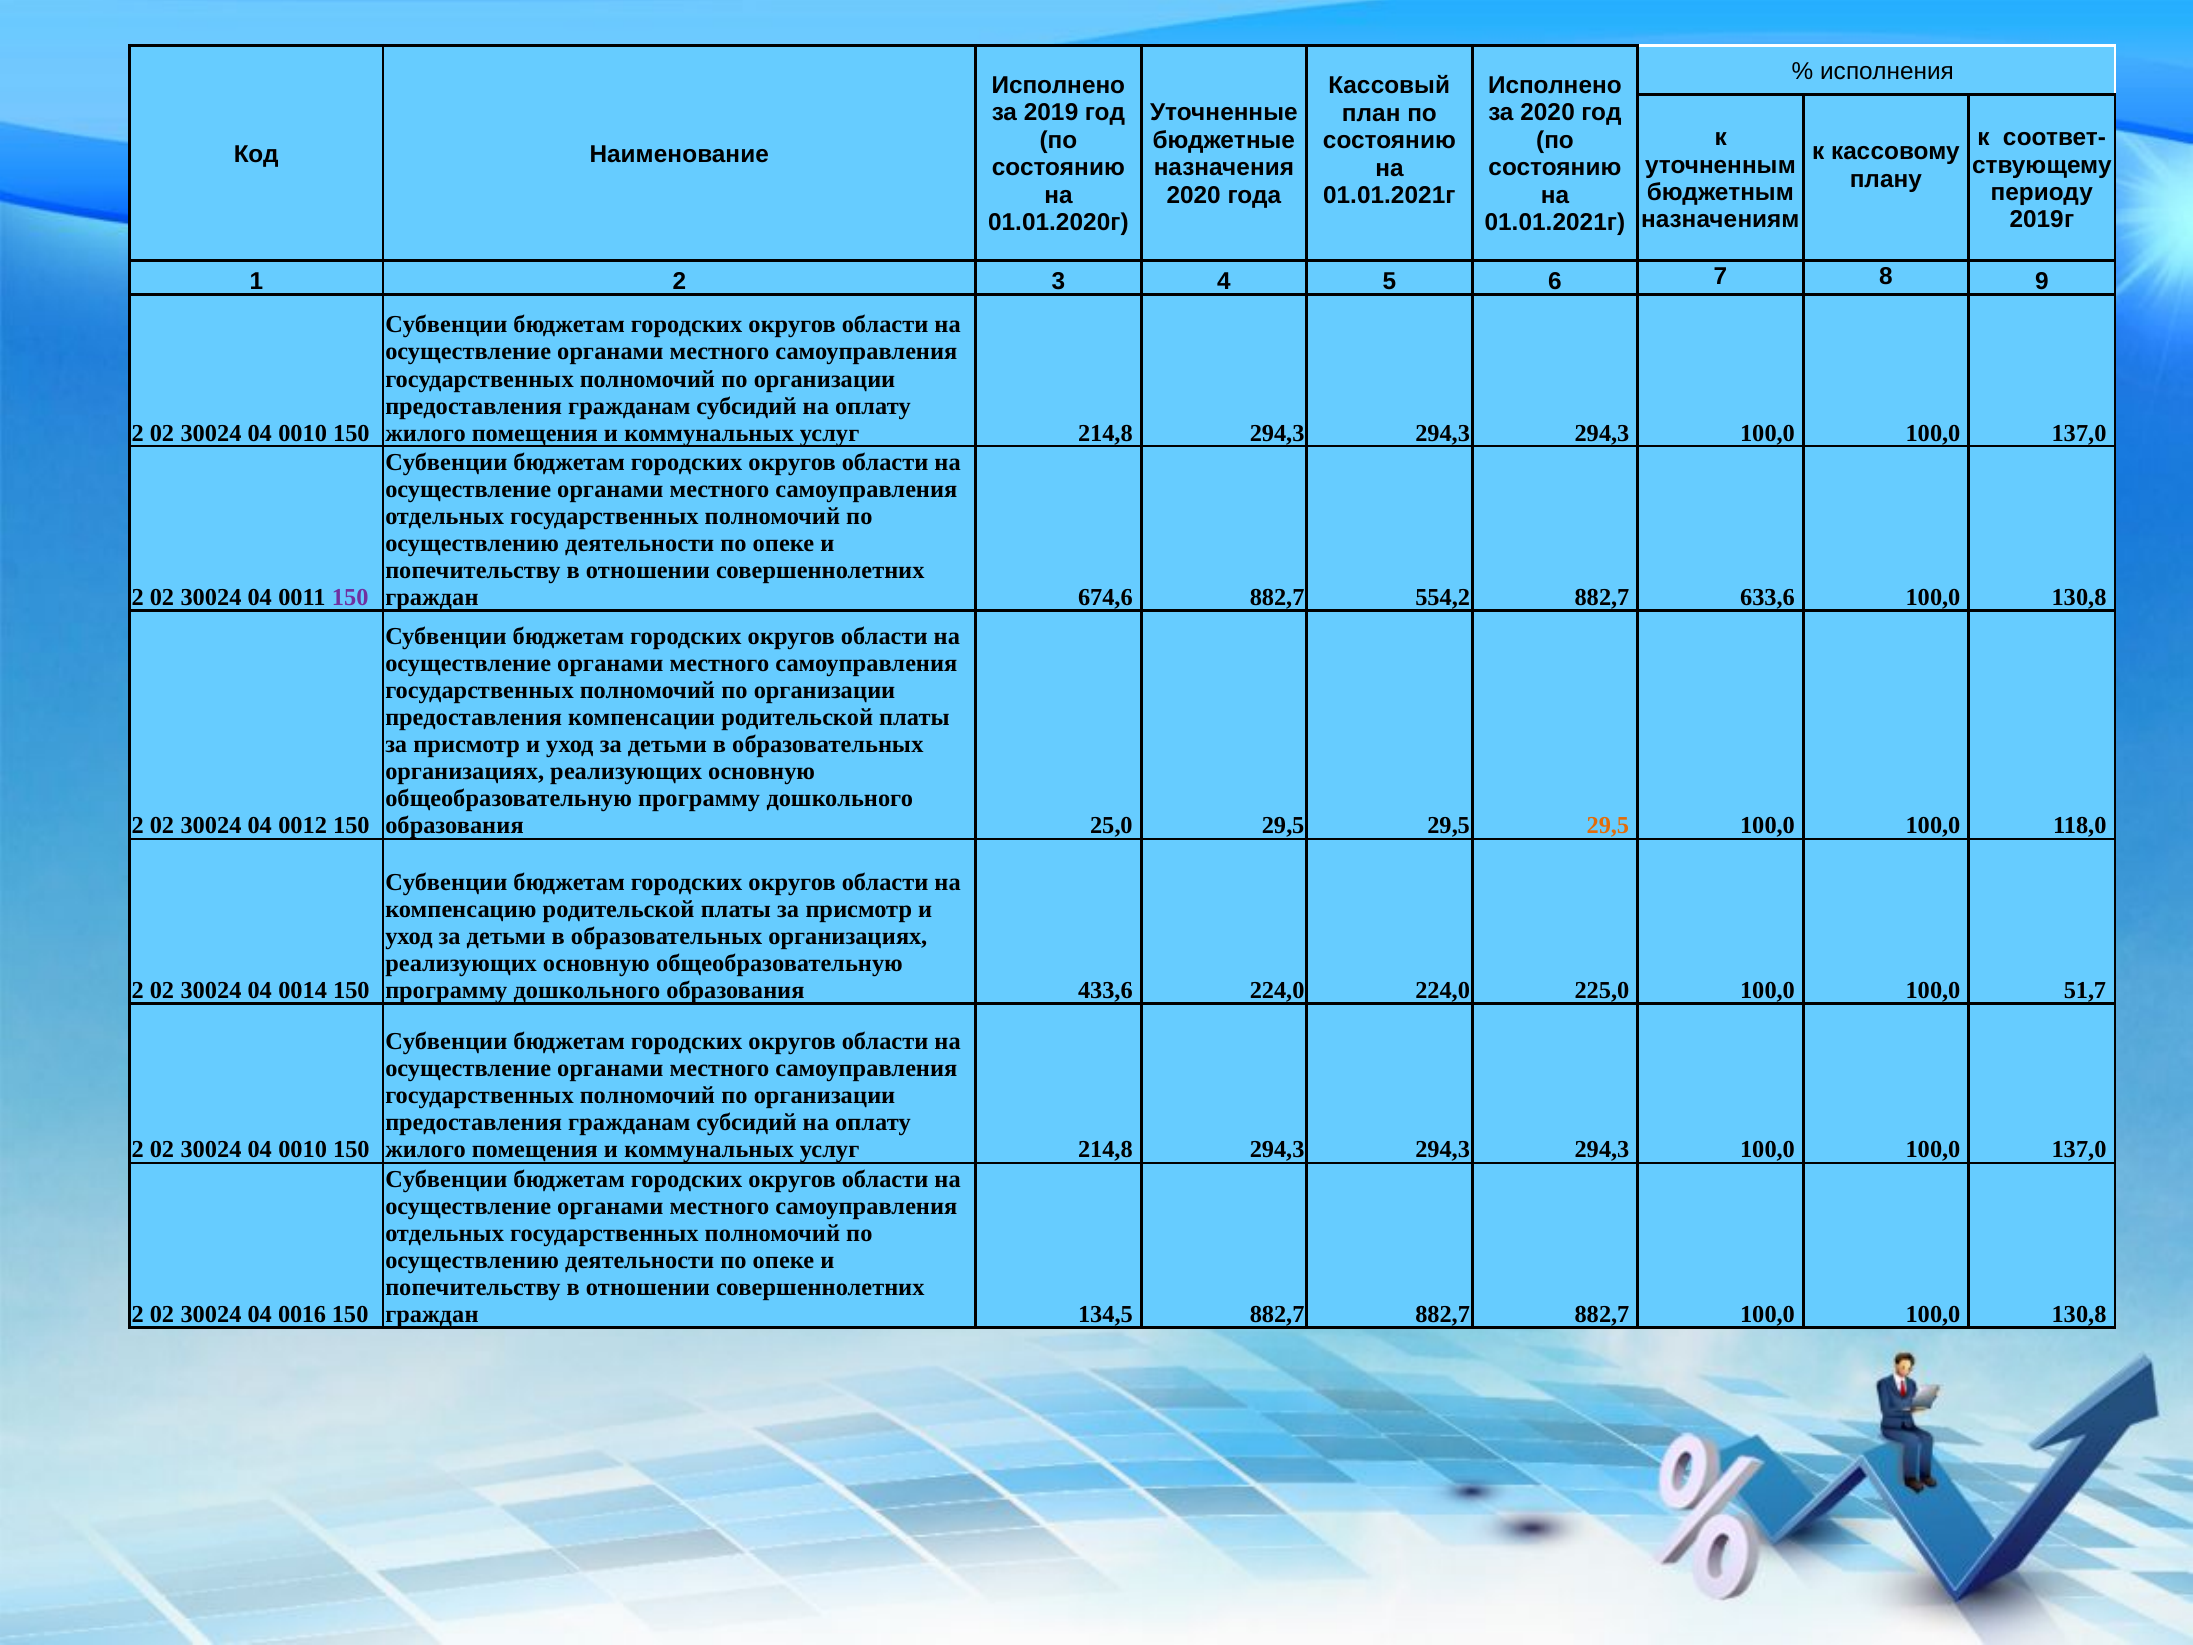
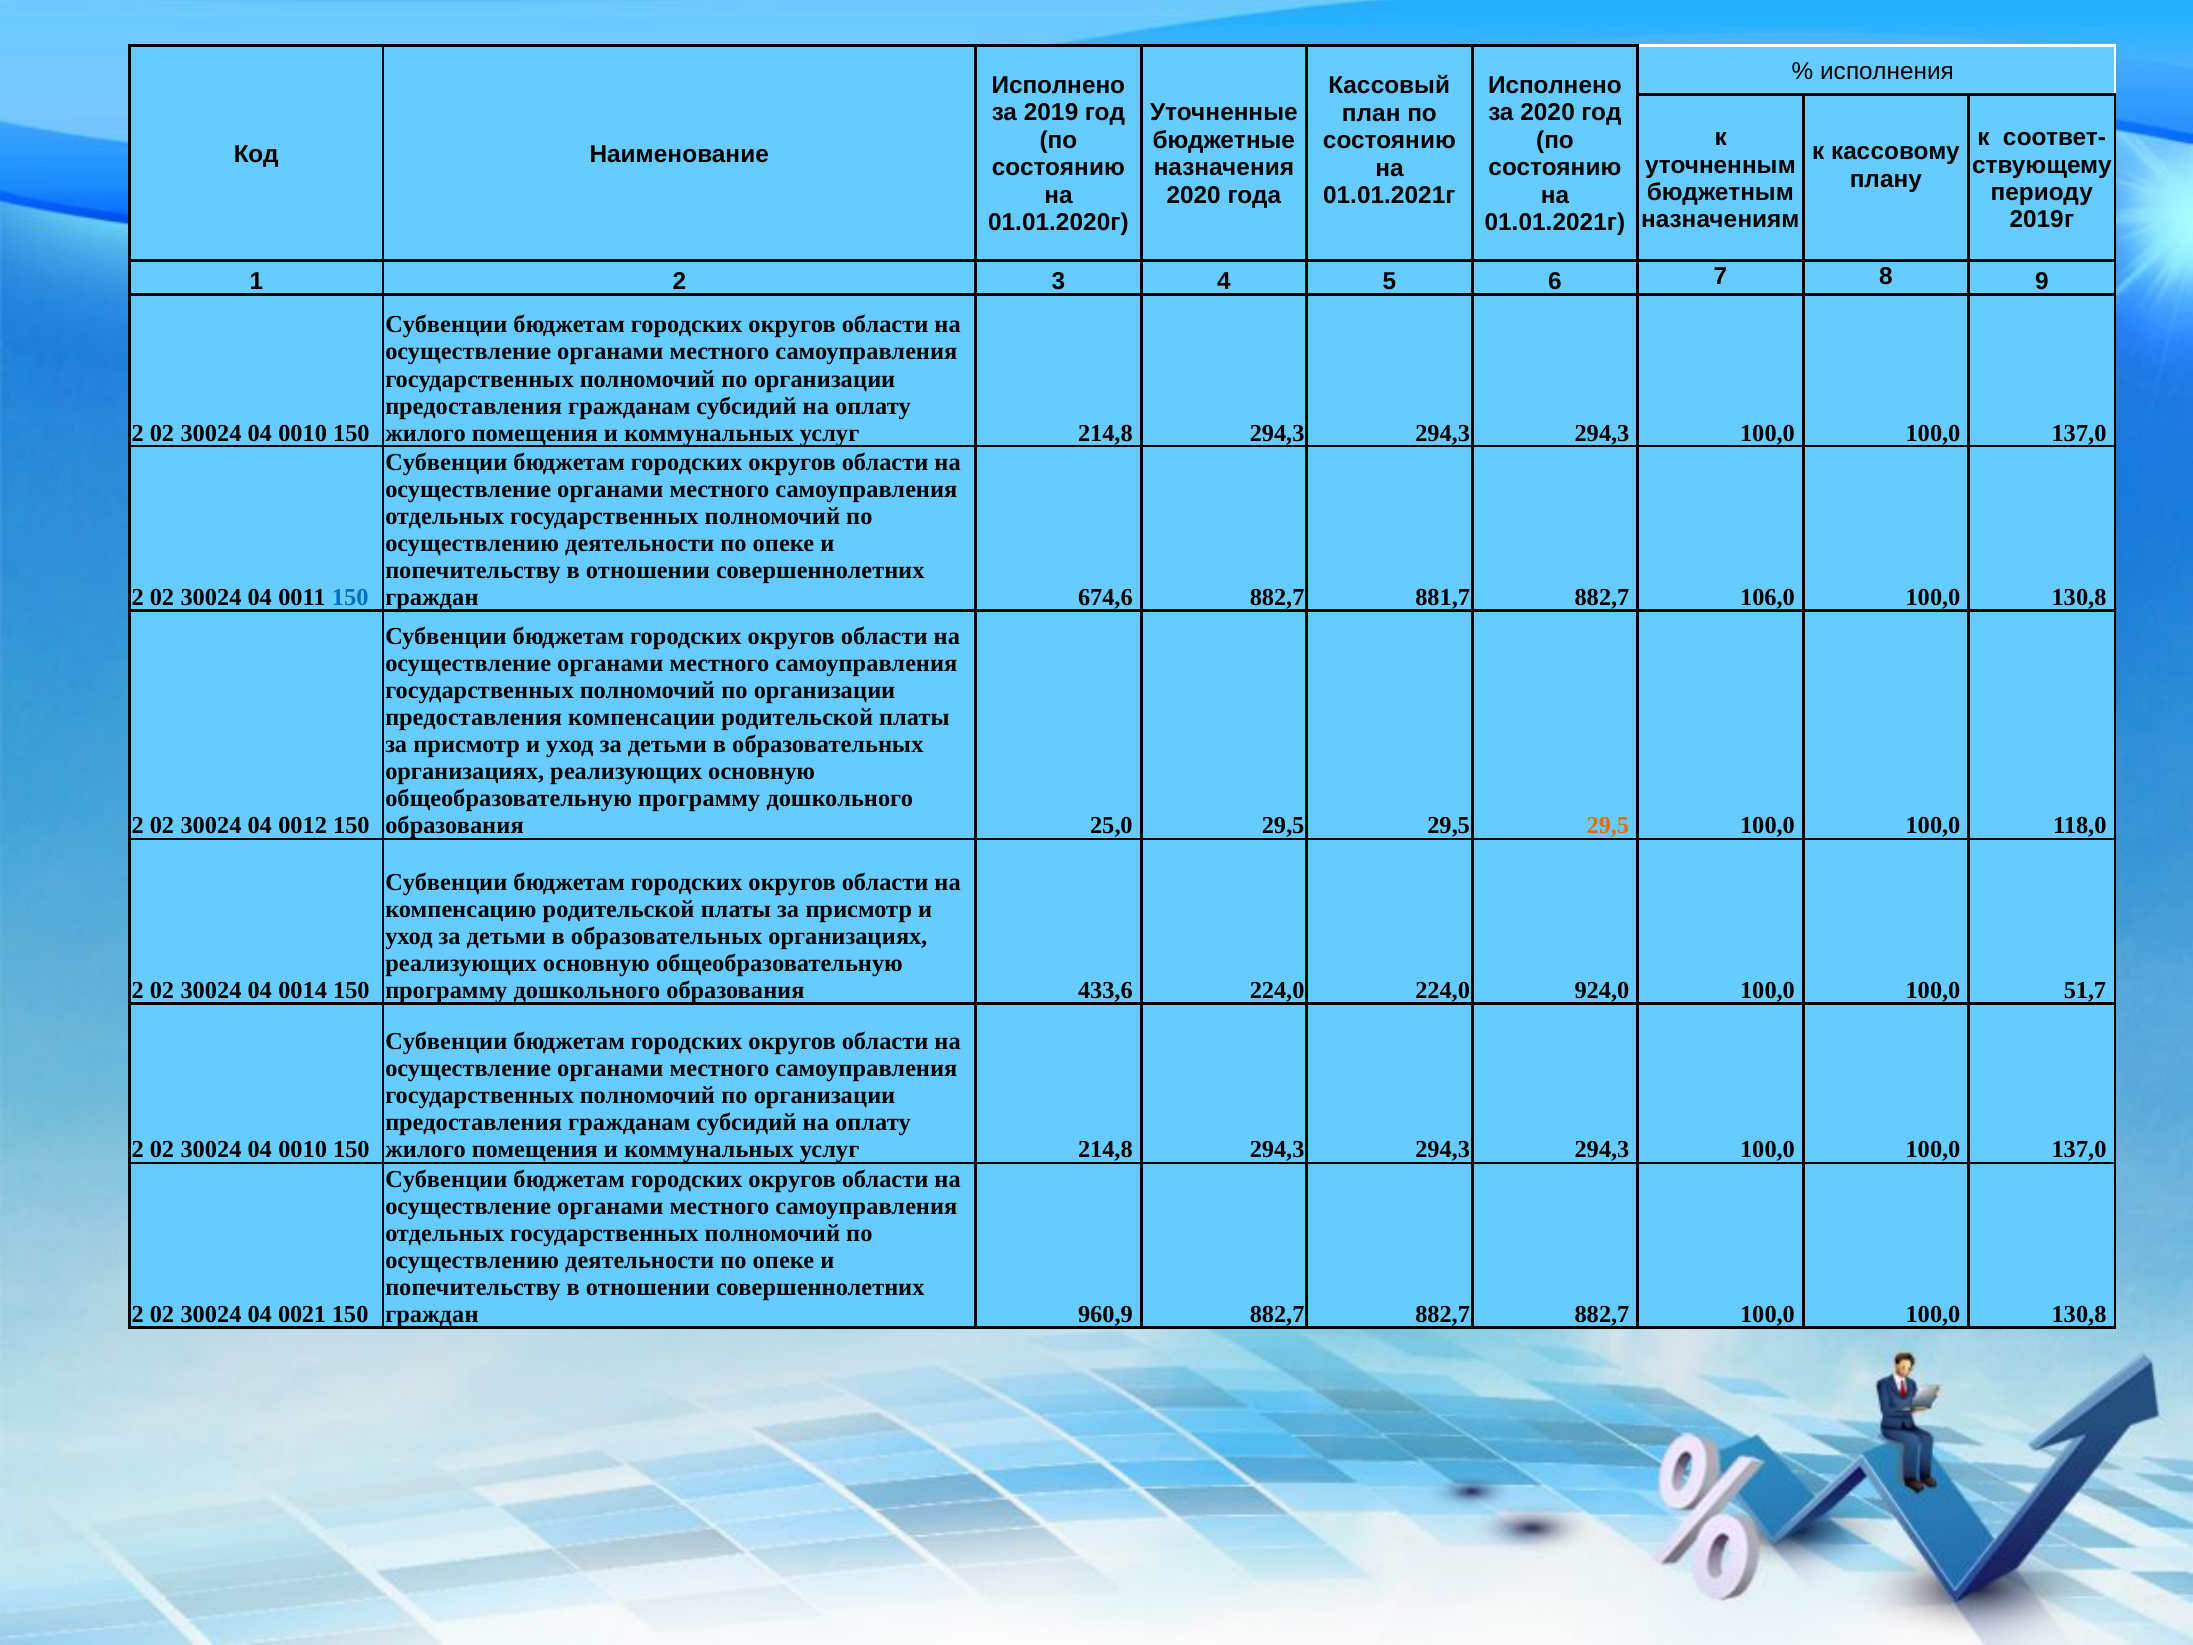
150 at (350, 597) colour: purple -> blue
554,2: 554,2 -> 881,7
633,6: 633,6 -> 106,0
225,0: 225,0 -> 924,0
0016: 0016 -> 0021
134,5: 134,5 -> 960,9
